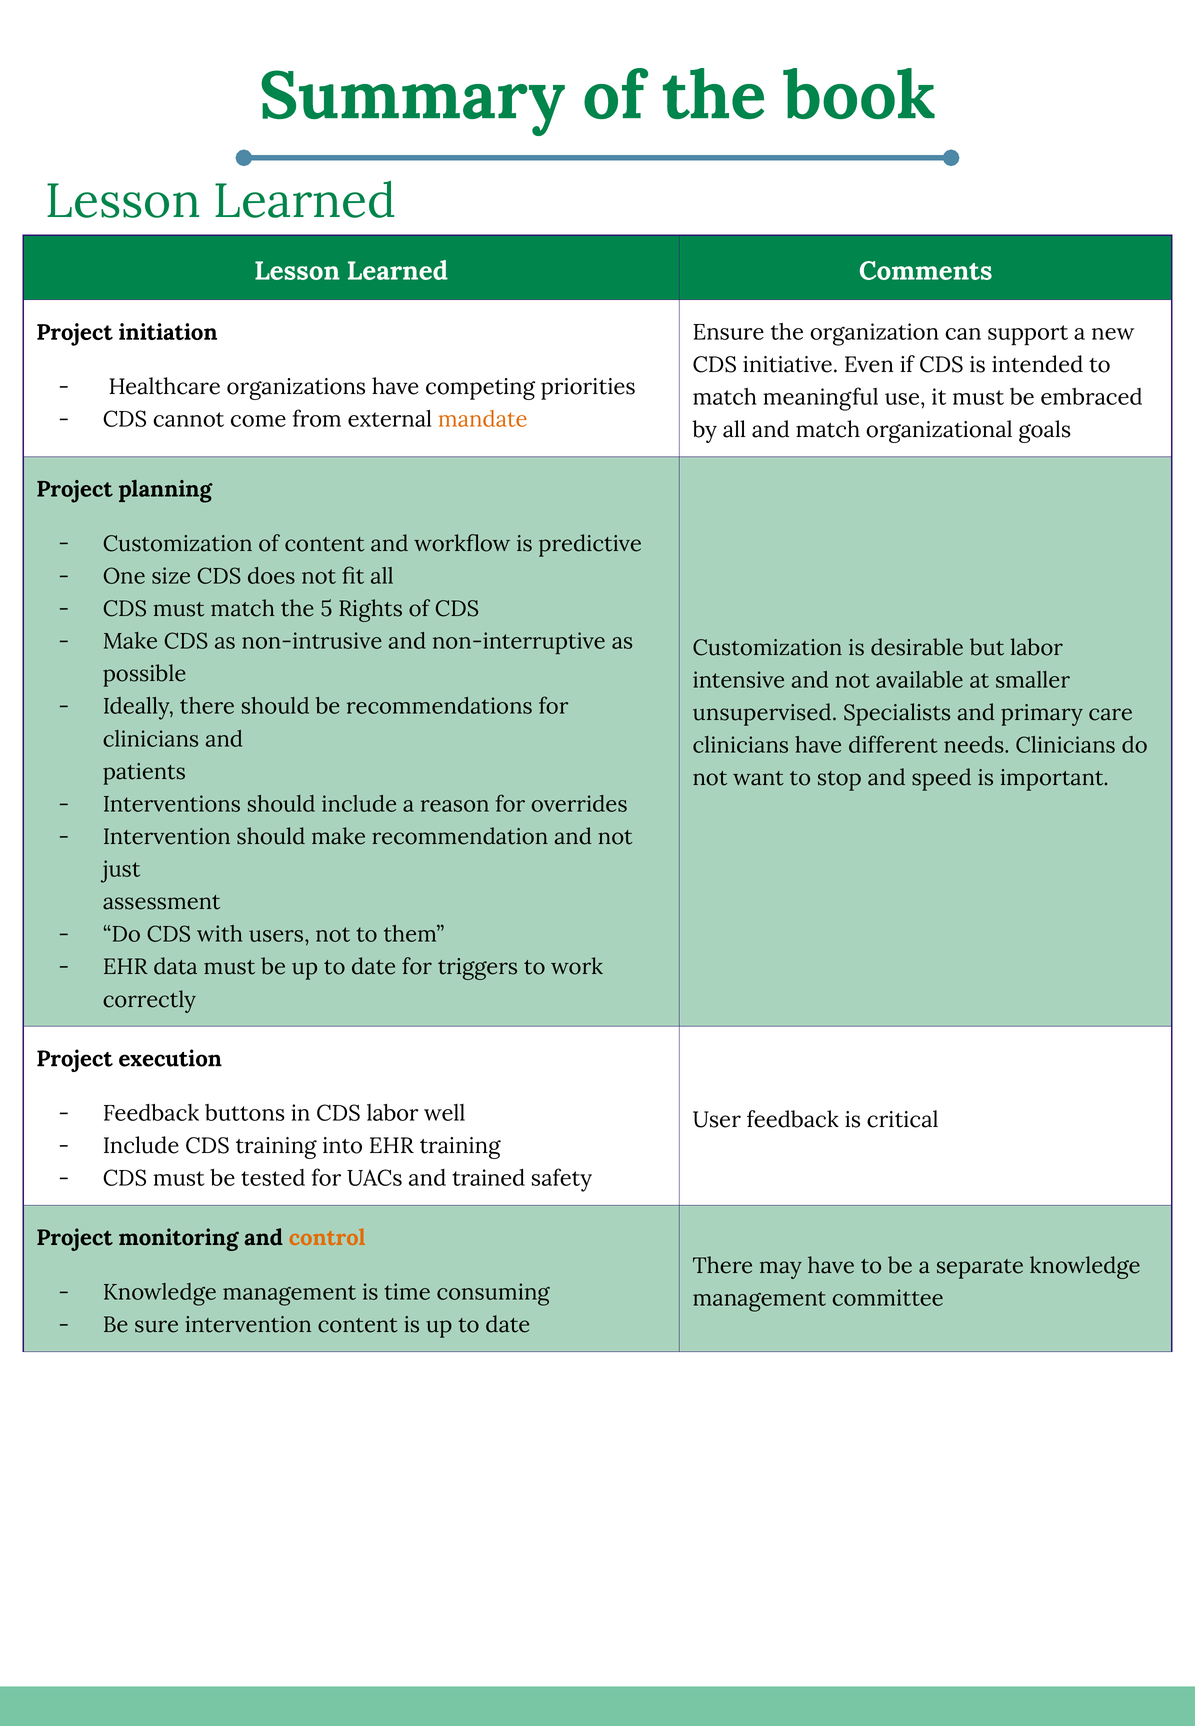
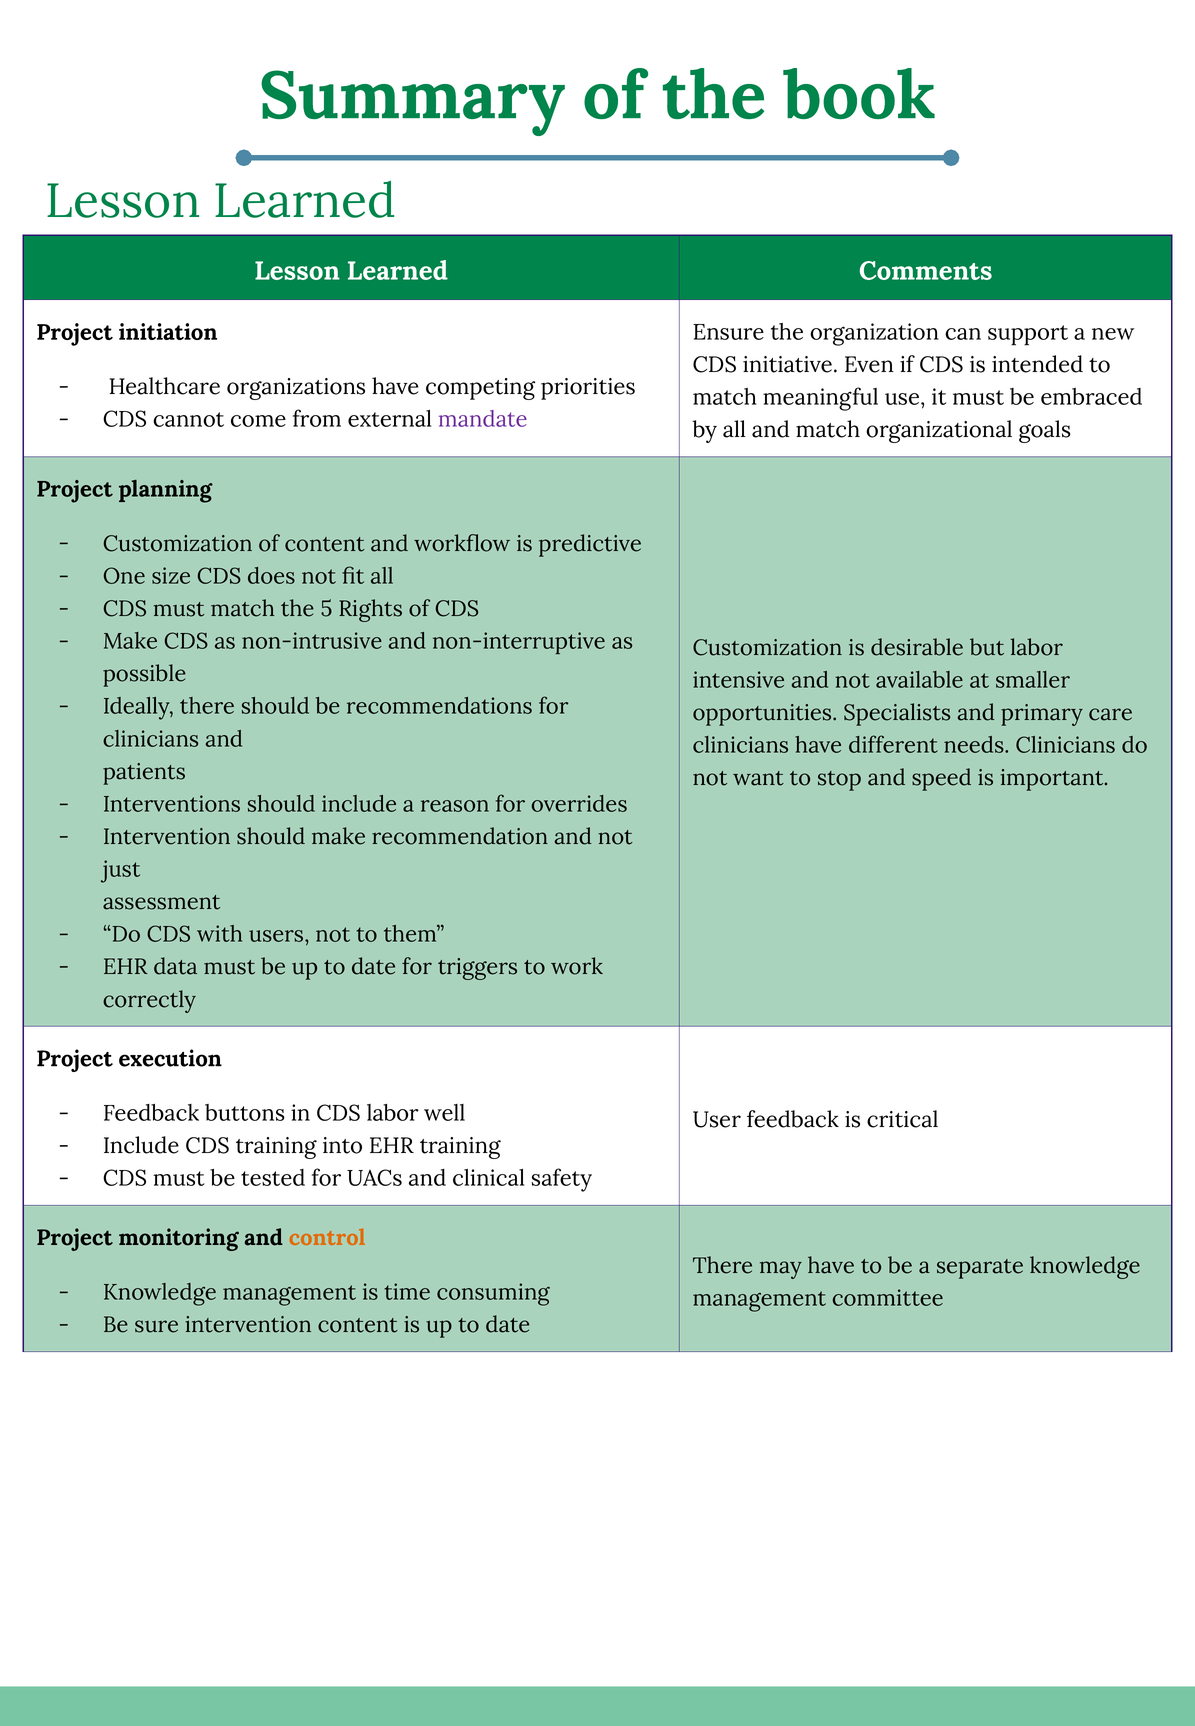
mandate colour: orange -> purple
unsupervised: unsupervised -> opportunities
trained: trained -> clinical
